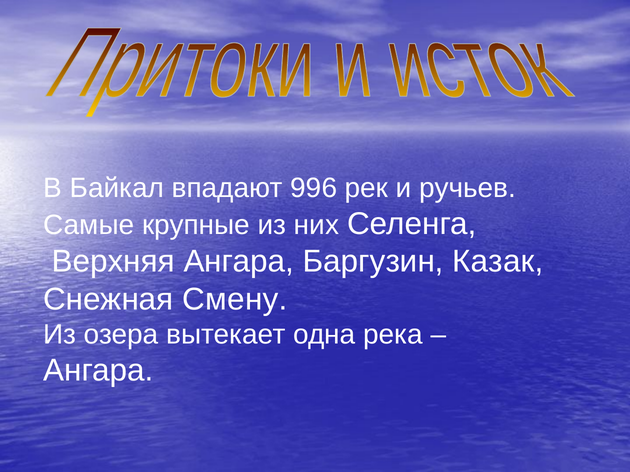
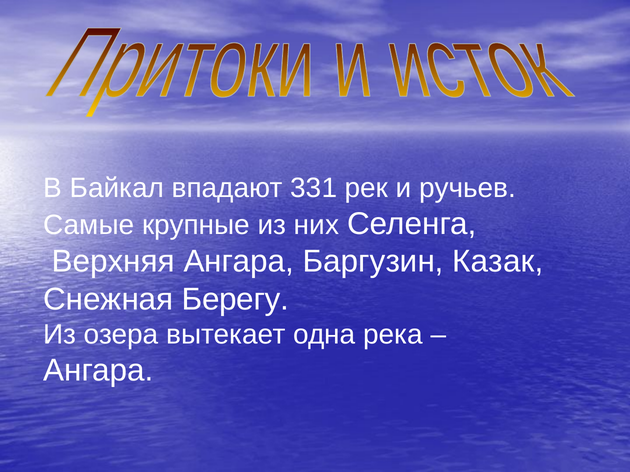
996: 996 -> 331
Смену: Смену -> Берегу
